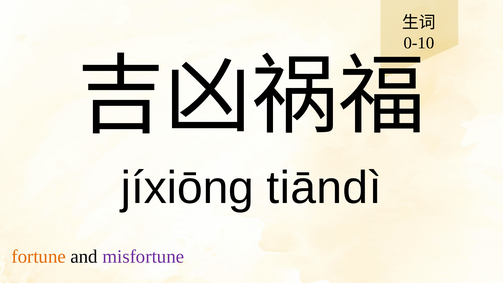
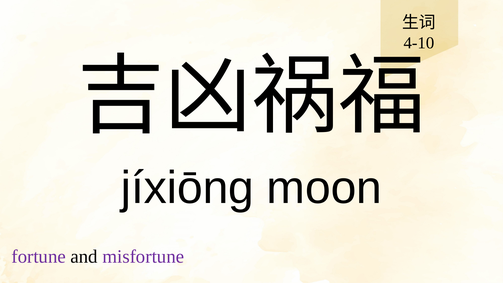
0-10: 0-10 -> 4-10
tiāndì: tiāndì -> moon
fortune colour: orange -> purple
